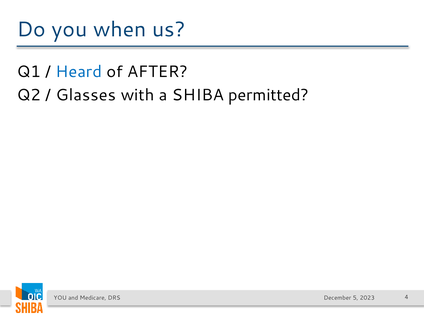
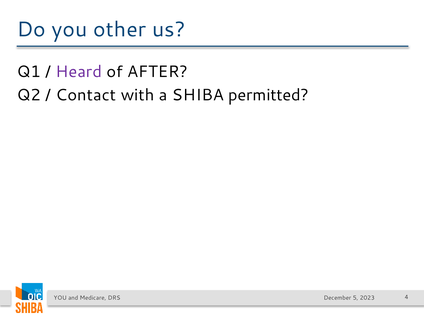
when: when -> other
Heard colour: blue -> purple
Glasses: Glasses -> Contact
